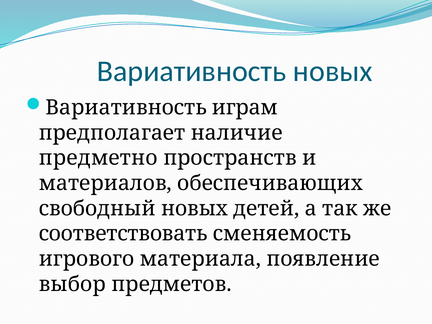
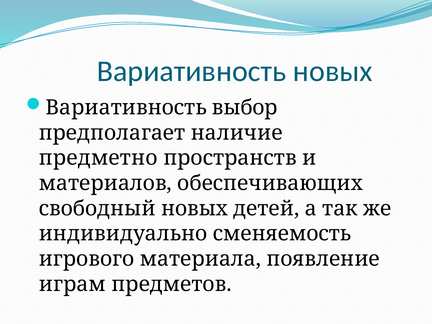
играм: играм -> выбор
соответствовать: соответствовать -> индивидуально
выбор: выбор -> играм
